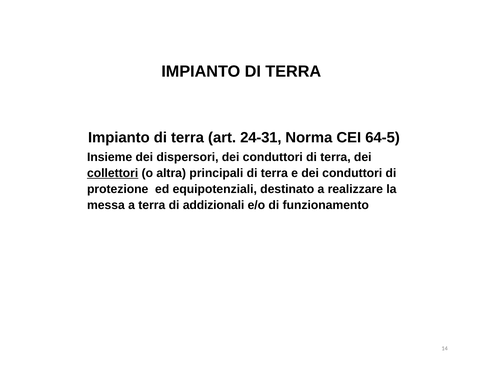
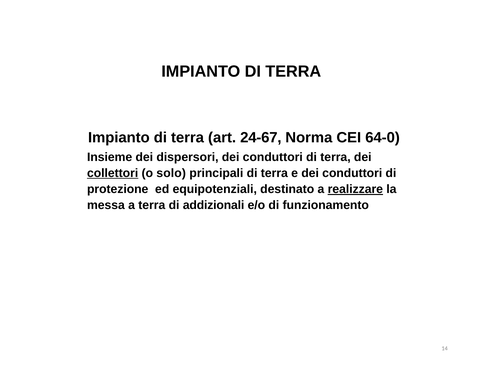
24-31: 24-31 -> 24-67
64-5: 64-5 -> 64-0
altra: altra -> solo
realizzare underline: none -> present
